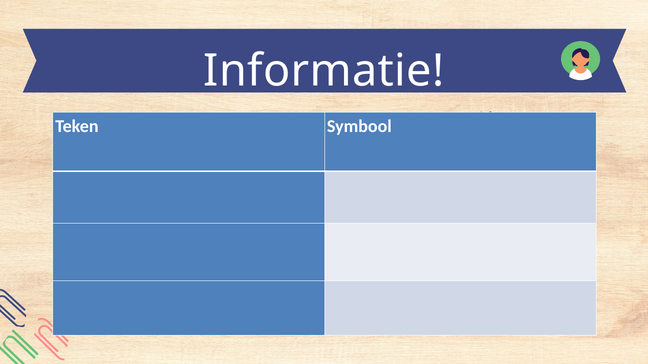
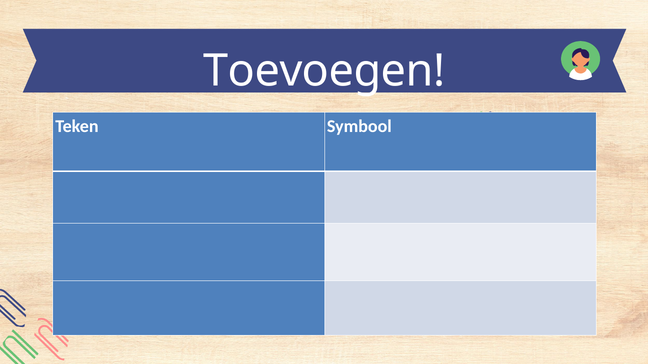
Informatie: Informatie -> Toevoegen
